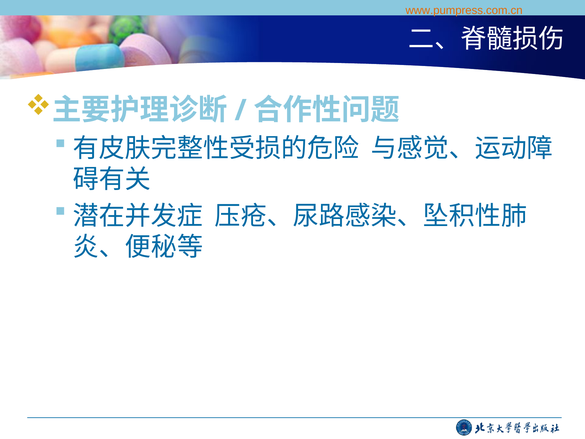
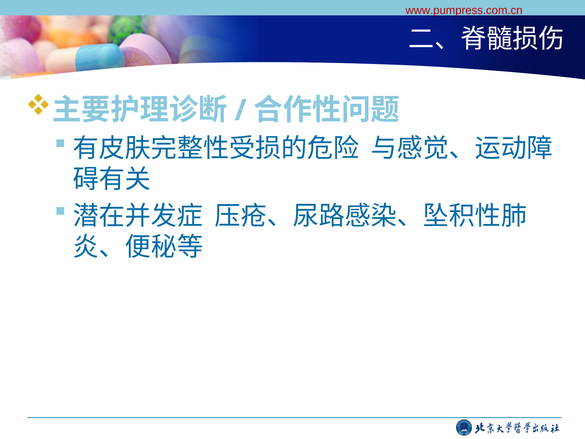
www.pumpress.com.cn colour: orange -> red
